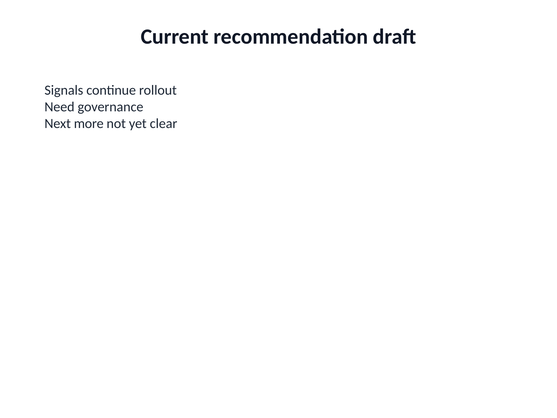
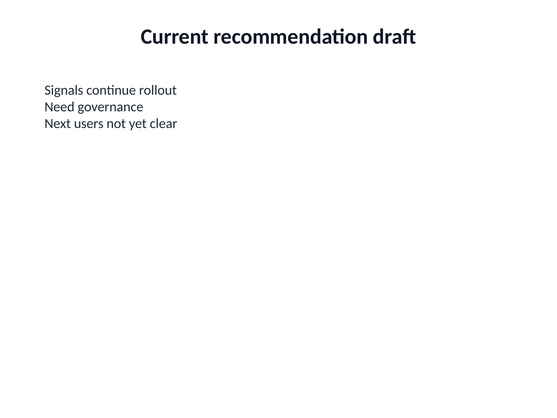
more: more -> users
